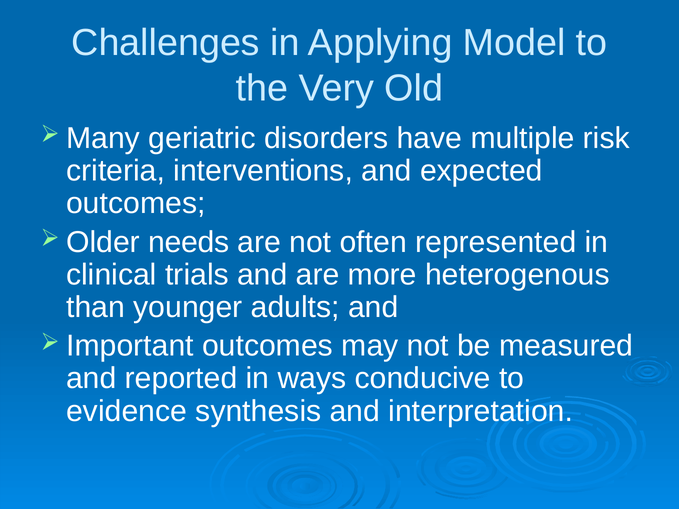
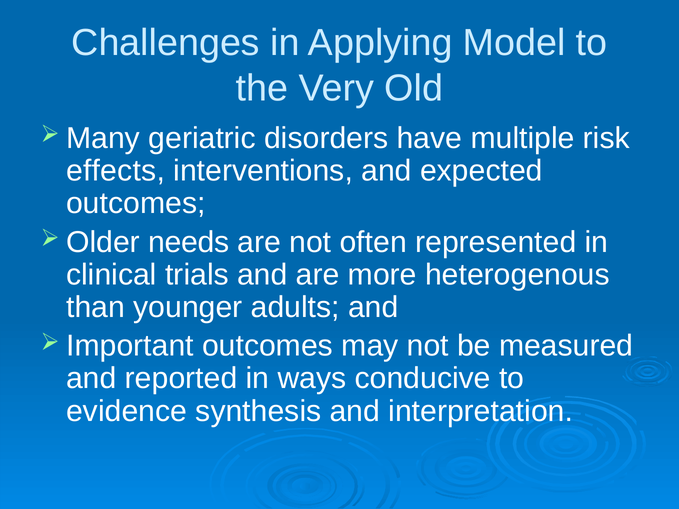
criteria: criteria -> effects
